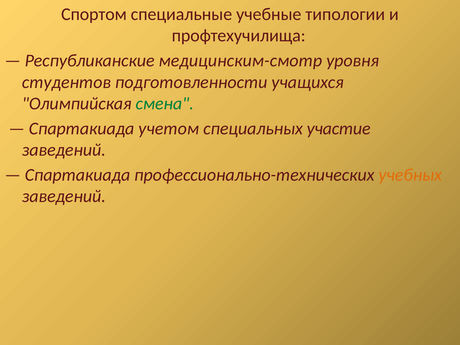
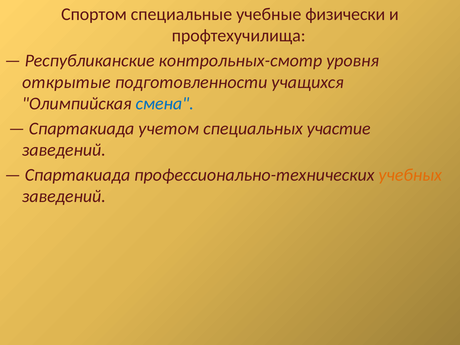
типологии: типологии -> физически
медицинским-смотр: медицинским-смотр -> контрольных-смотр
студентов: студентов -> открытые
смена colour: green -> blue
